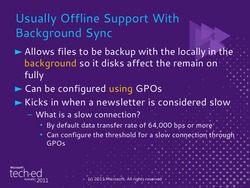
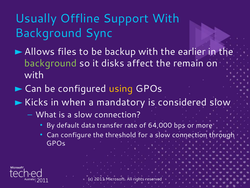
locally: locally -> earlier
background at (51, 63) colour: yellow -> light green
fully at (34, 75): fully -> with
newsletter: newsletter -> mandatory
